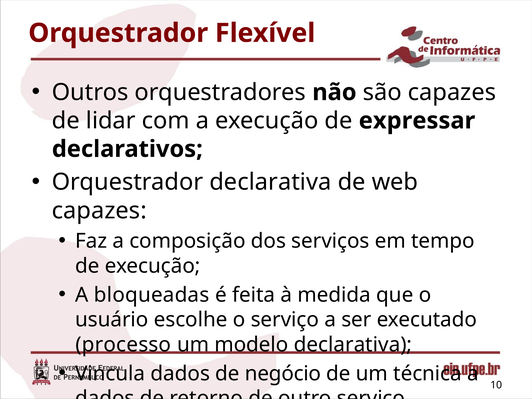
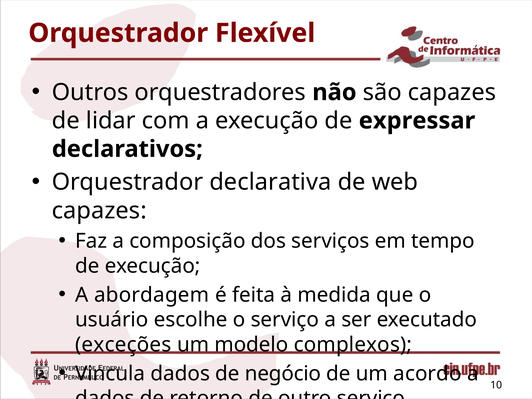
bloqueadas: bloqueadas -> abordagem
processo: processo -> exceções
modelo declarativa: declarativa -> complexos
técnica: técnica -> acordo
